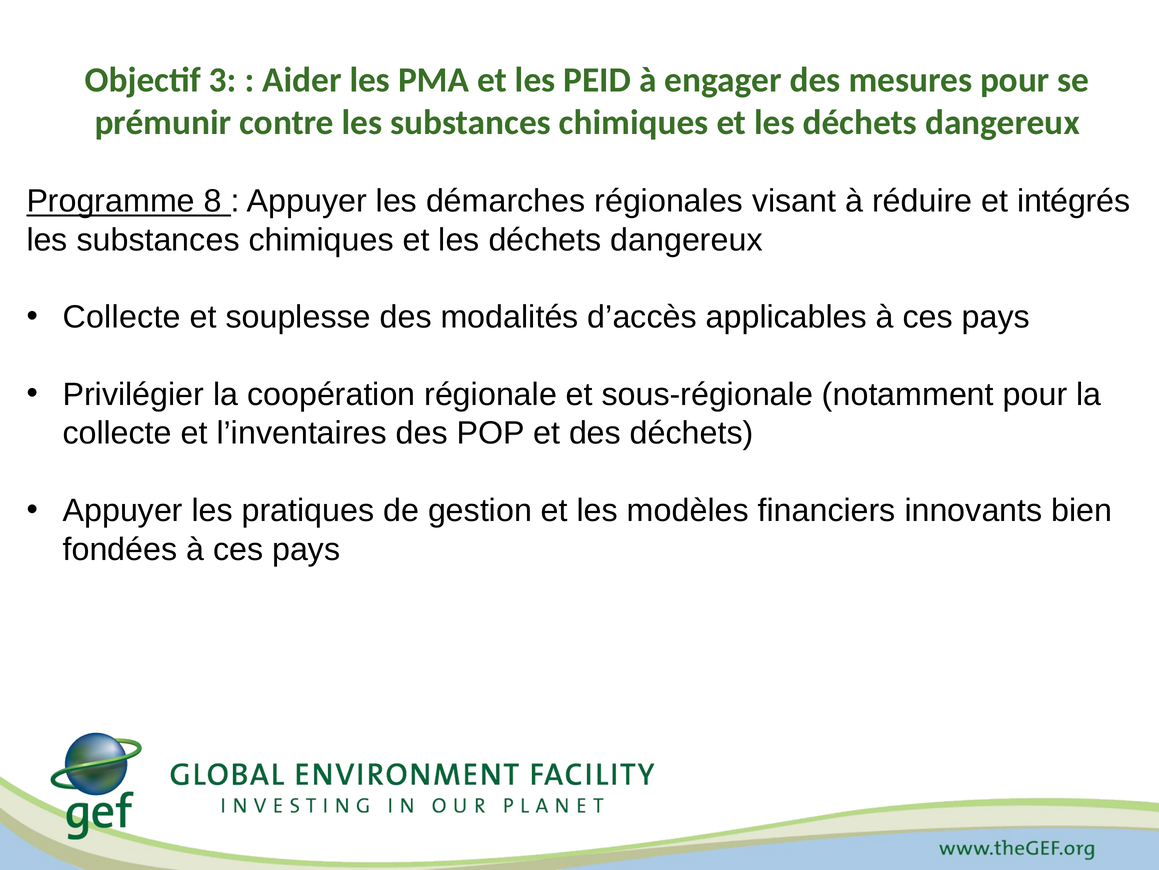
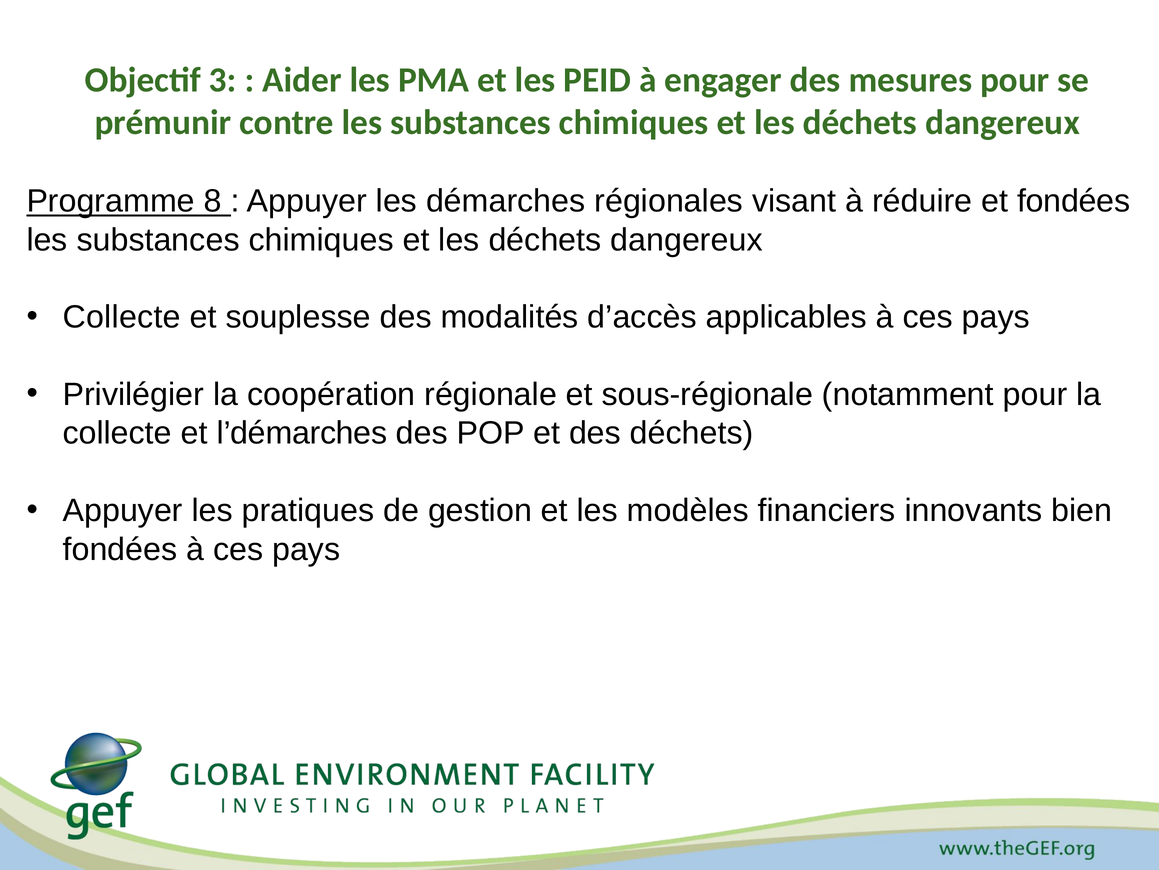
et intégrés: intégrés -> fondées
l’inventaires: l’inventaires -> l’démarches
